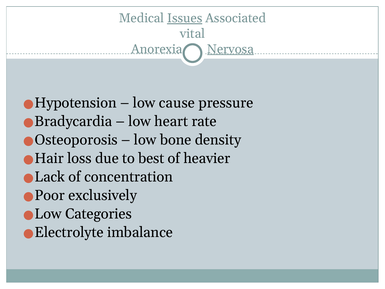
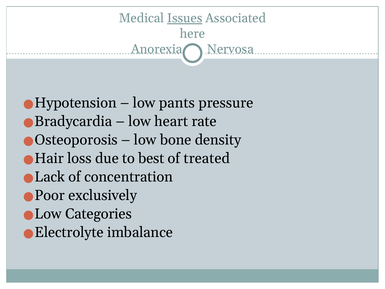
vital: vital -> here
Nervosa underline: present -> none
cause: cause -> pants
heavier: heavier -> treated
